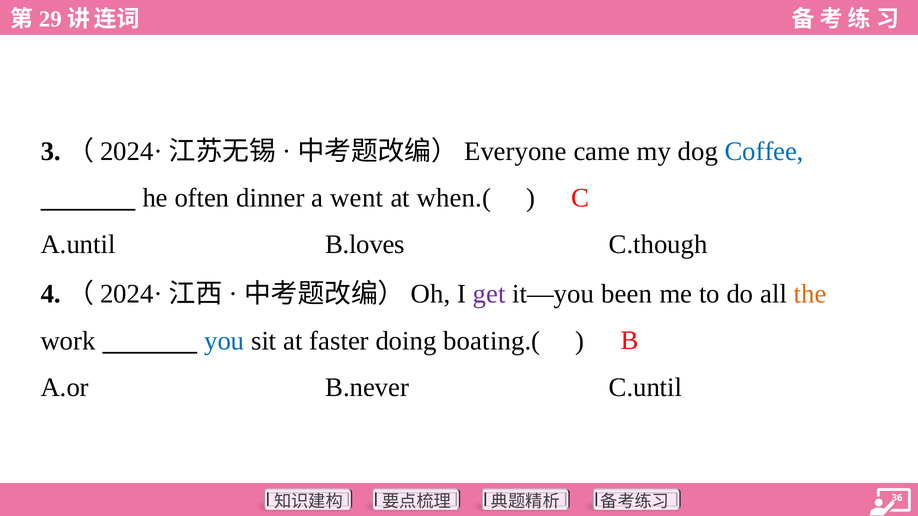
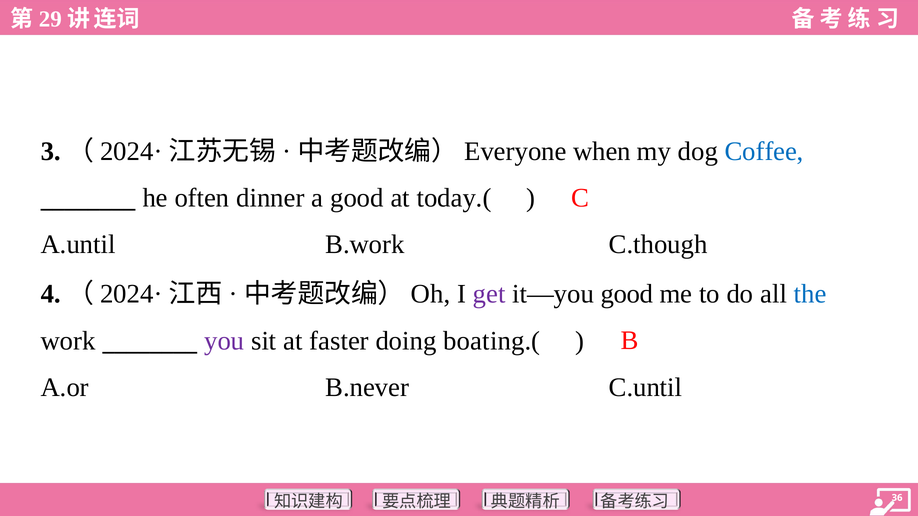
came: came -> when
a went: went -> good
when.(: when.( -> today.(
B.loves: B.loves -> B.work
it—you been: been -> good
the colour: orange -> blue
you colour: blue -> purple
